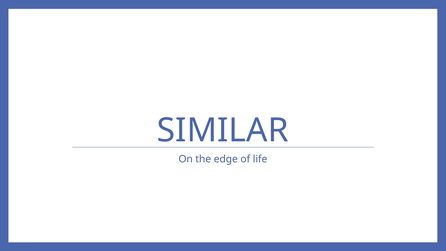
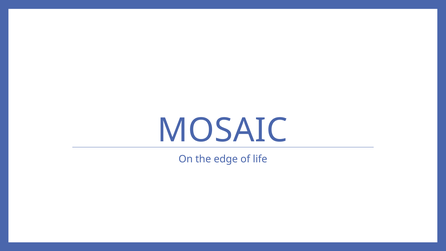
SIMILAR: SIMILAR -> MOSAIC
